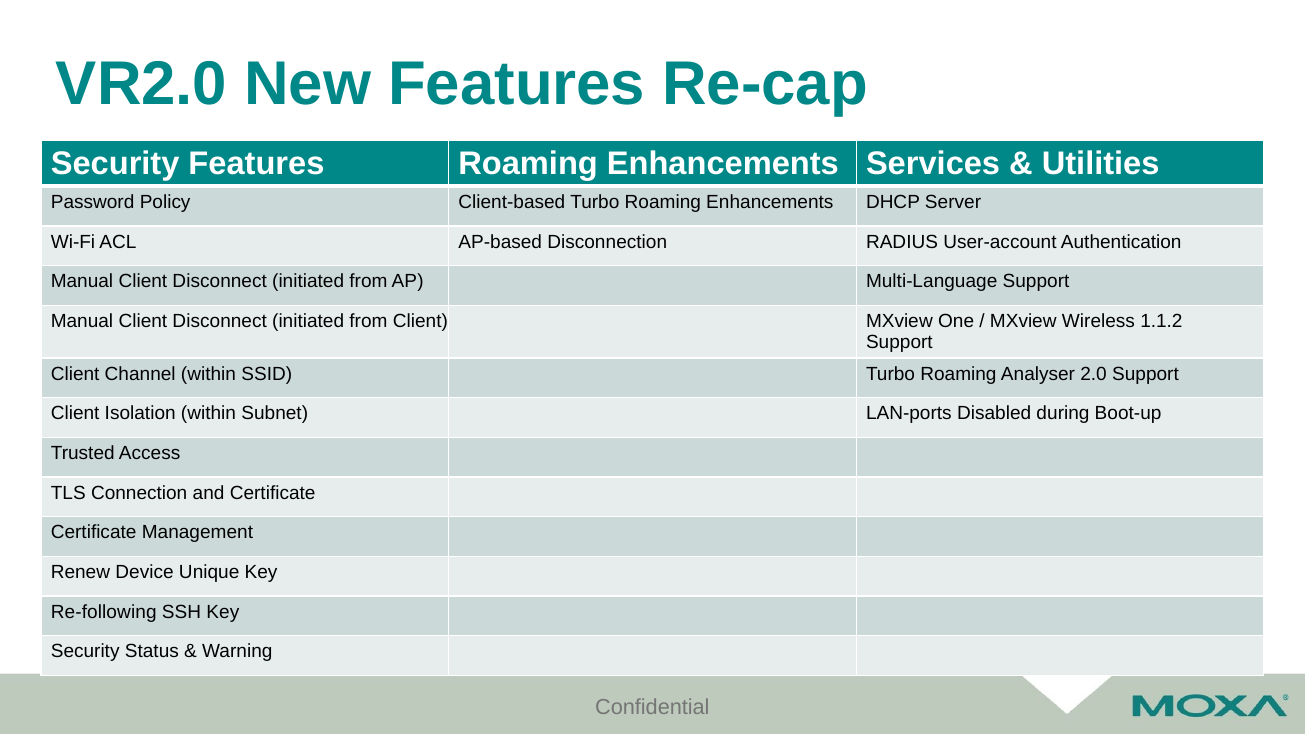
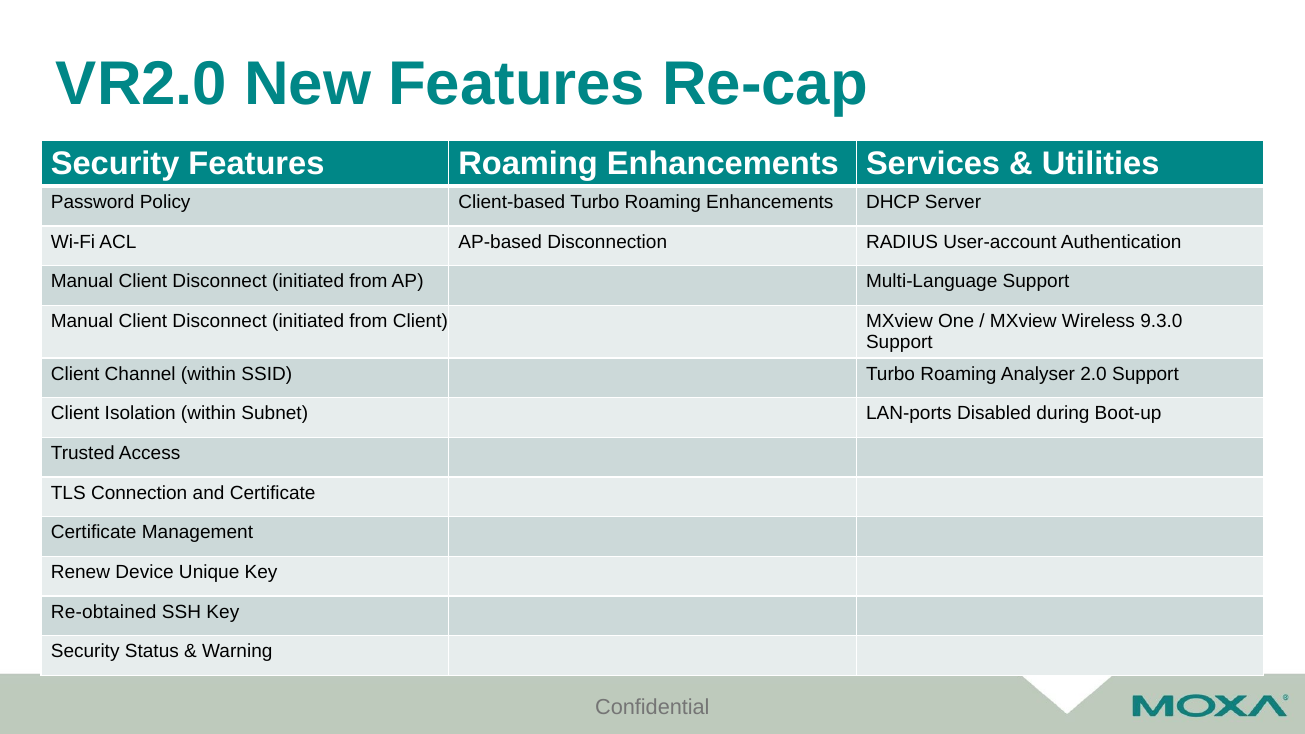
1.1.2: 1.1.2 -> 9.3.0
Re-following: Re-following -> Re-obtained
